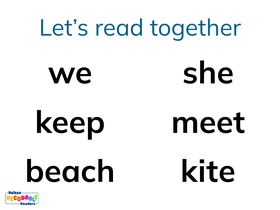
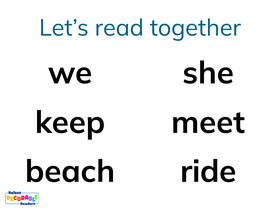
kite: kite -> ride
